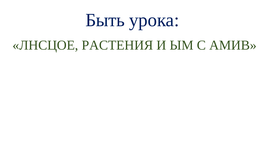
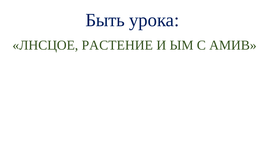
РАСТЕНИЯ: РАСТЕНИЯ -> РАСТЕНИЕ
